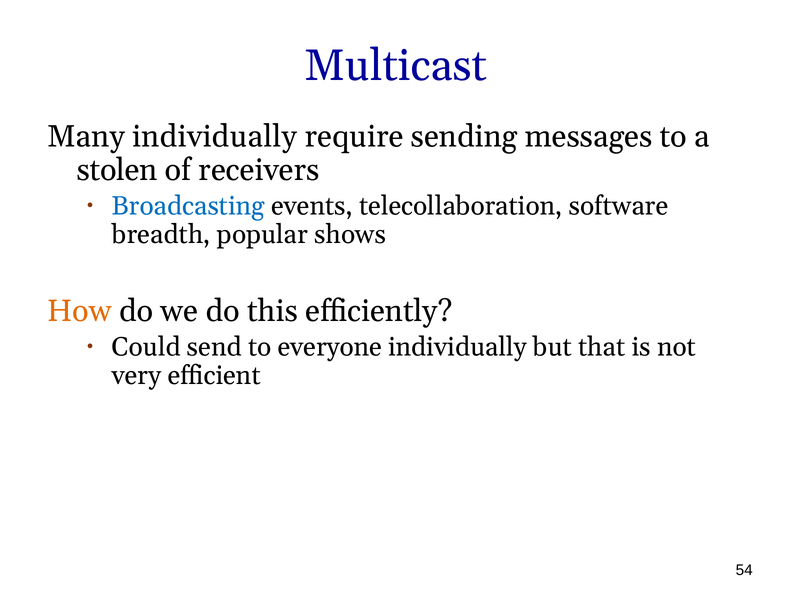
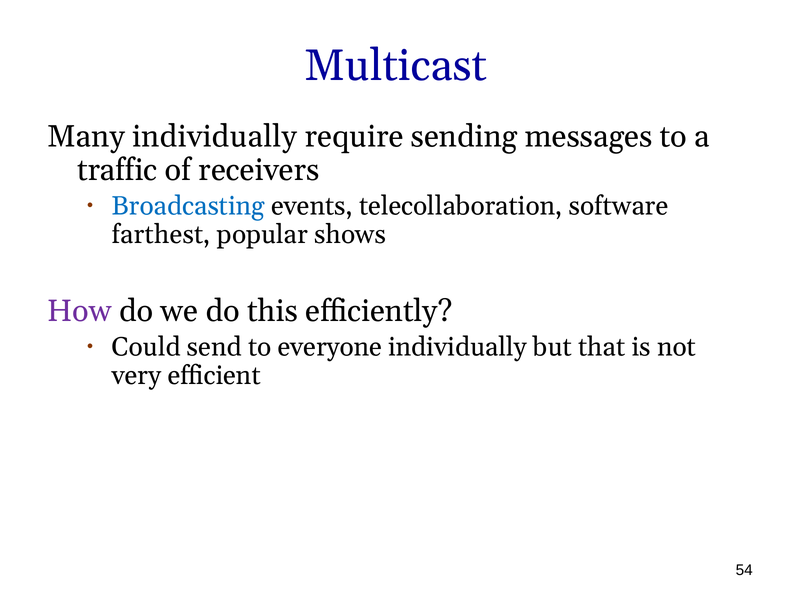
stolen: stolen -> traffic
breadth: breadth -> farthest
How colour: orange -> purple
